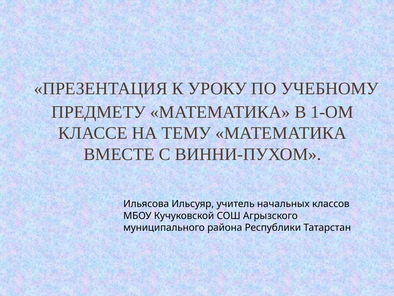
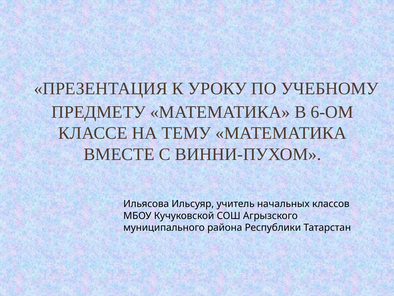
1-ОМ: 1-ОМ -> 6-ОМ
